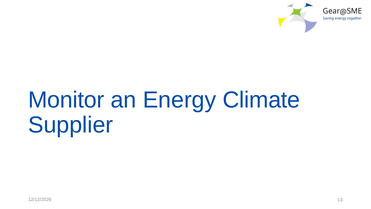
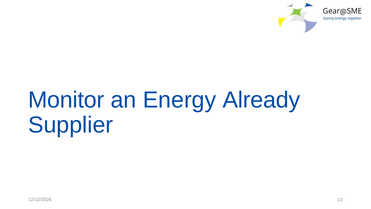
Climate: Climate -> Already
